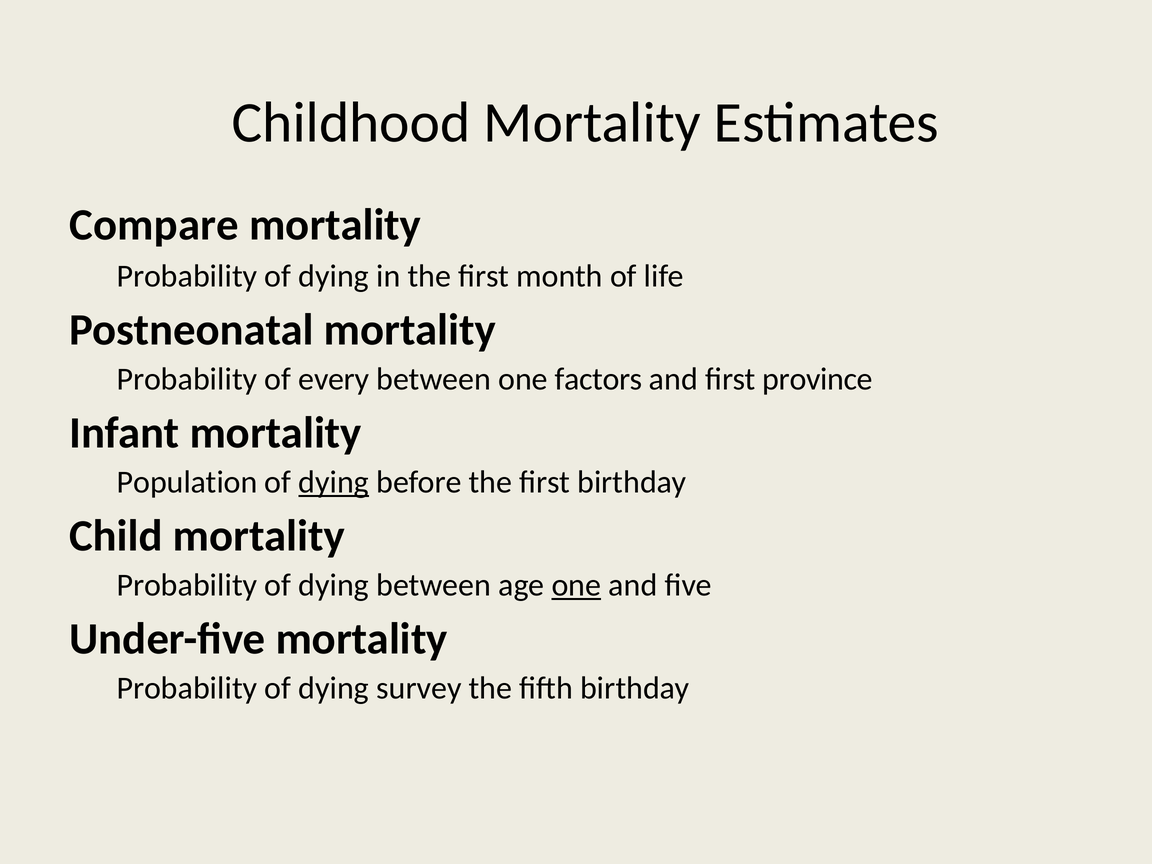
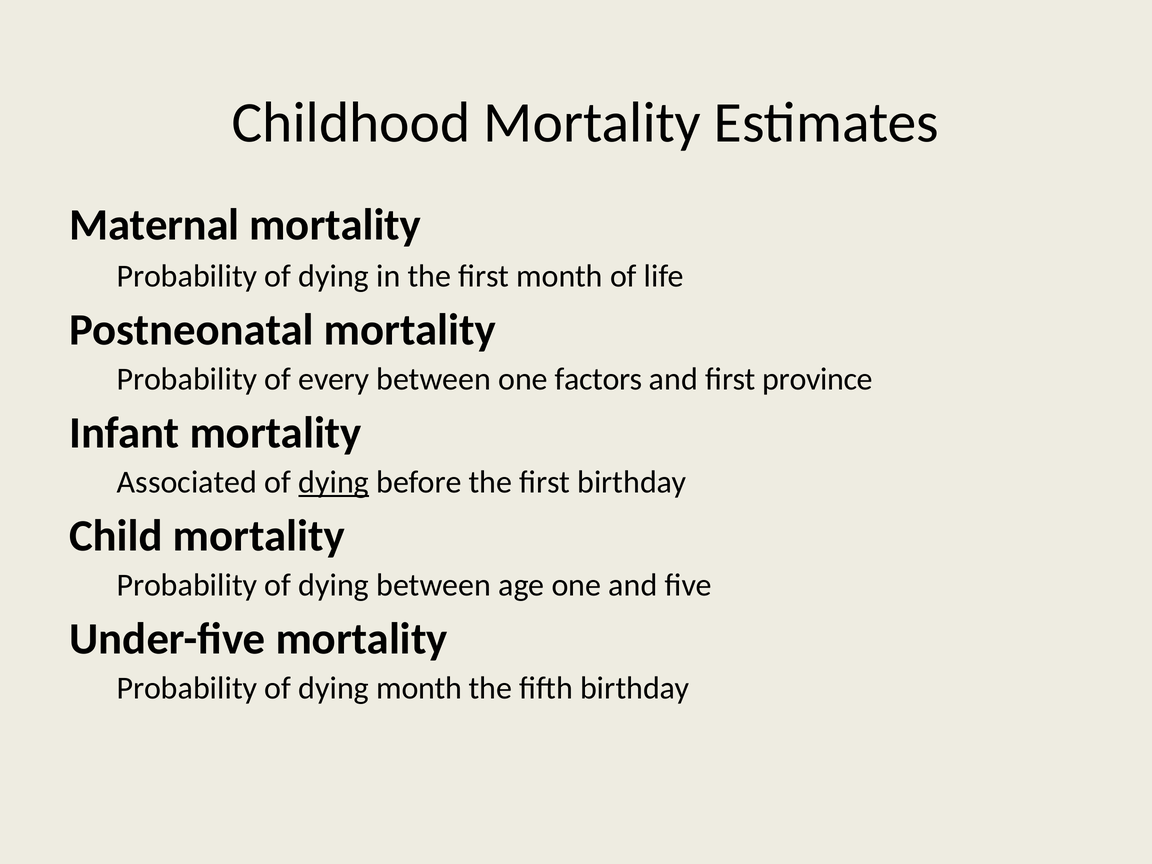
Compare: Compare -> Maternal
Population: Population -> Associated
one at (576, 585) underline: present -> none
dying survey: survey -> month
